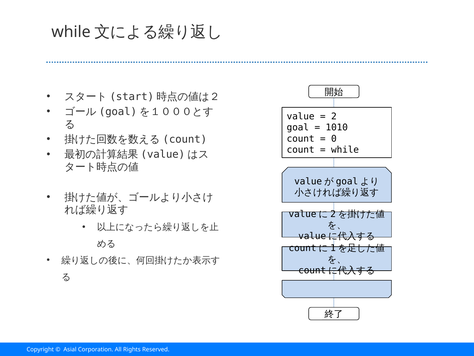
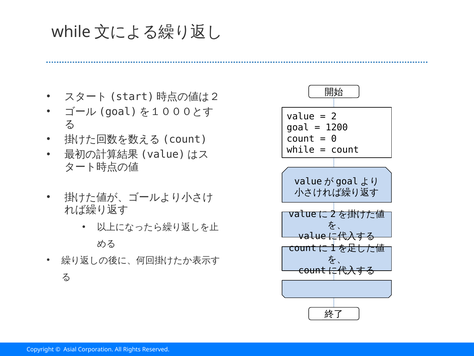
1010: 1010 -> 1200
count at (301, 150): count -> while
while at (345, 150): while -> count
